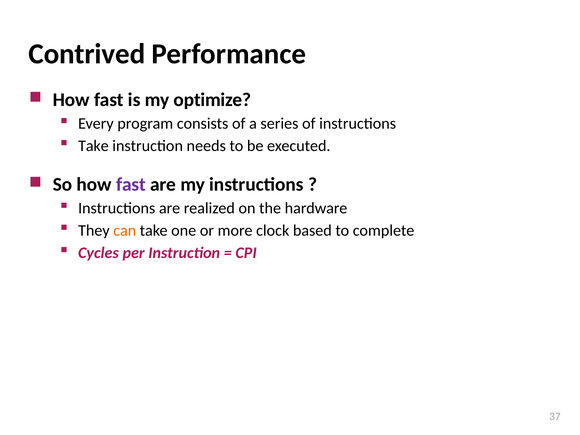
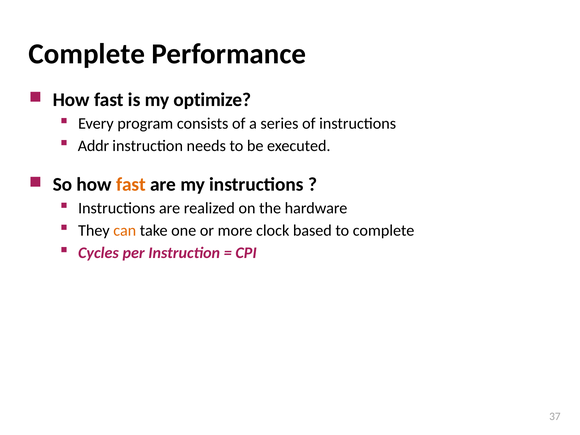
Contrived at (87, 54): Contrived -> Complete
Take at (93, 146): Take -> Addr
fast at (131, 184) colour: purple -> orange
